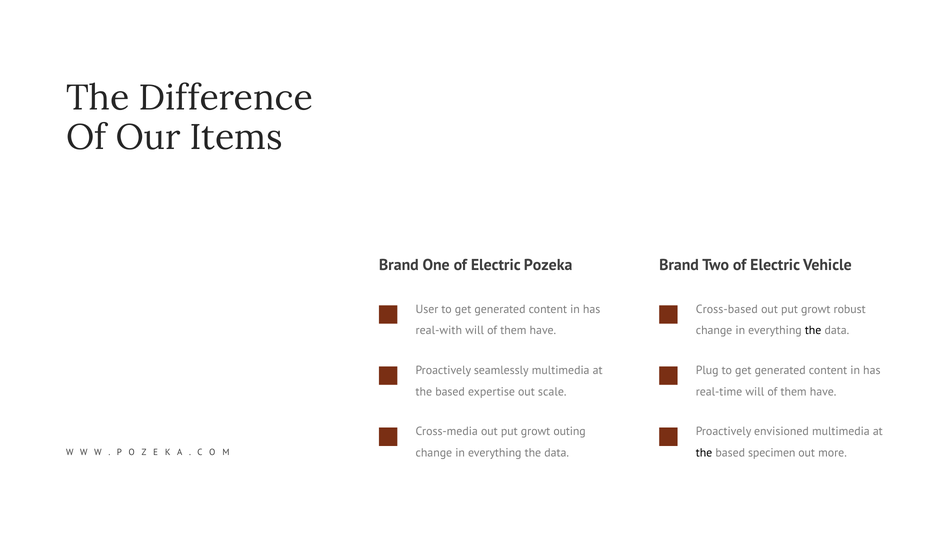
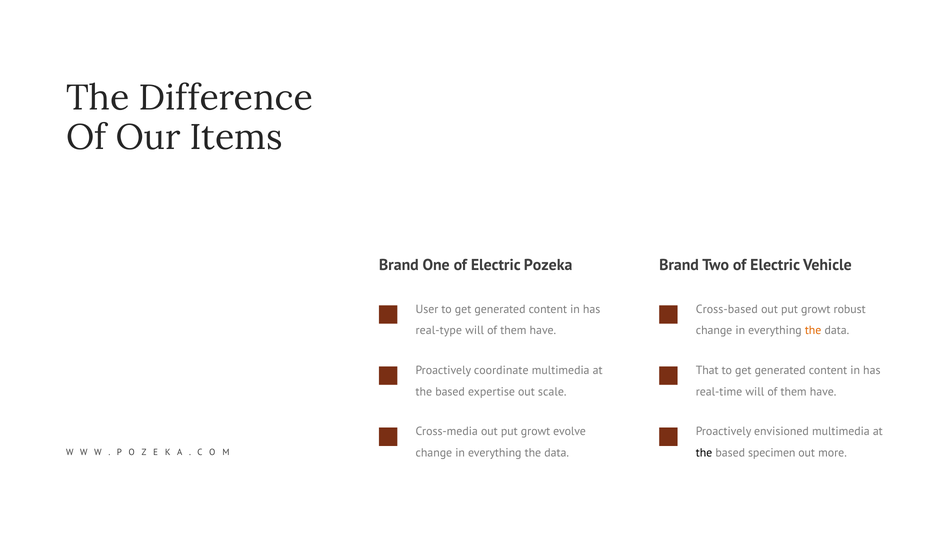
real-with: real-with -> real-type
the at (813, 331) colour: black -> orange
seamlessly: seamlessly -> coordinate
Plug: Plug -> That
outing: outing -> evolve
